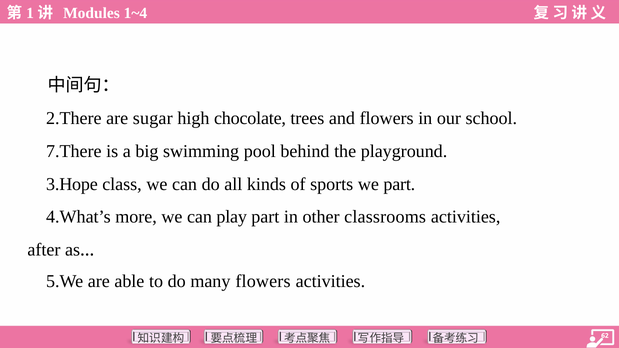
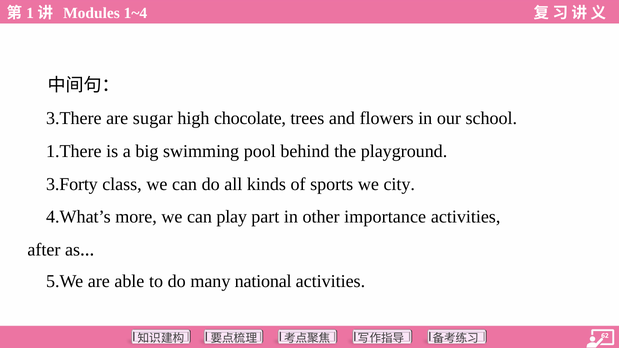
2.There: 2.There -> 3.There
7.There: 7.There -> 1.There
3.Hope: 3.Hope -> 3.Forty
we part: part -> city
classrooms: classrooms -> importance
many flowers: flowers -> national
